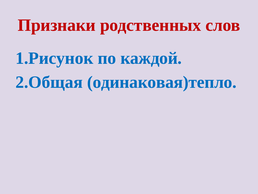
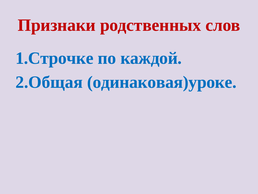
1.Рисунок: 1.Рисунок -> 1.Строчке
одинаковая)тепло: одинаковая)тепло -> одинаковая)уроке
